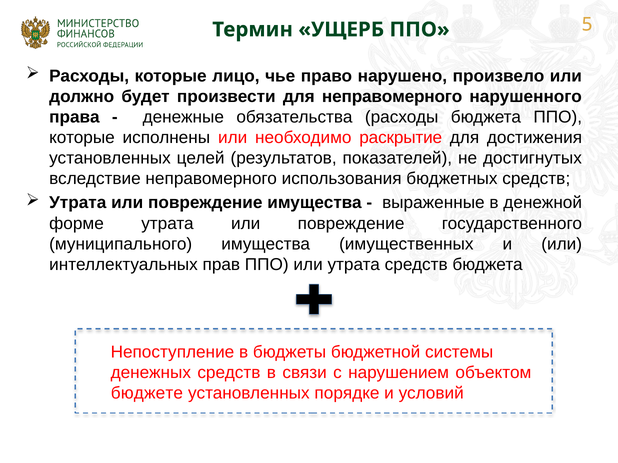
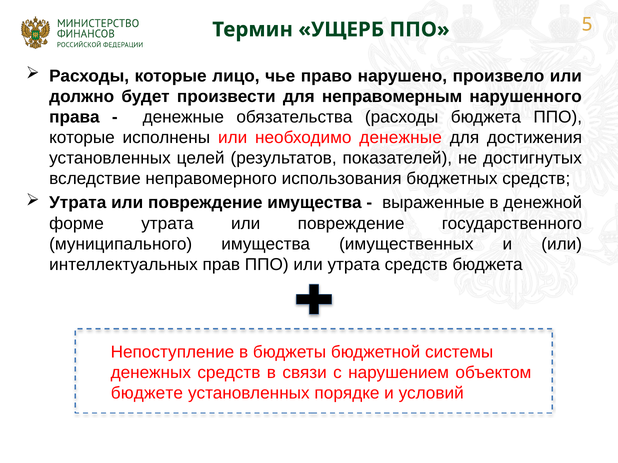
для неправомерного: неправомерного -> неправомерным
необходимо раскрытие: раскрытие -> денежные
